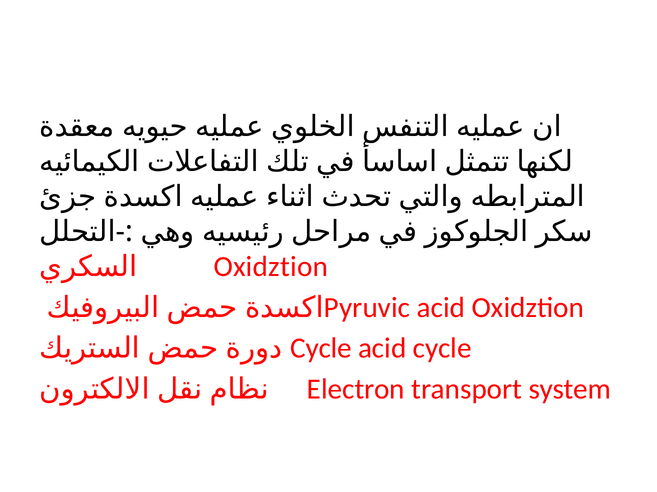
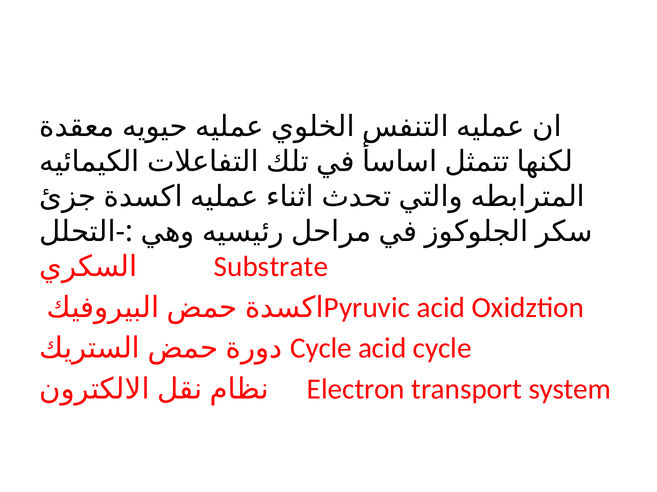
Oxidztion at (271, 267): Oxidztion -> Substrate
